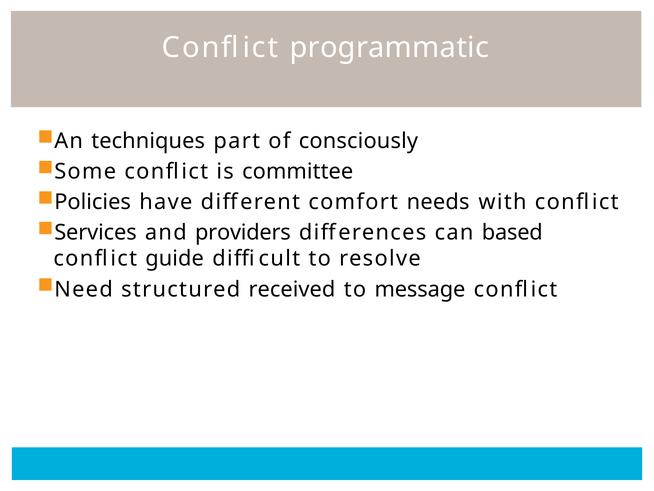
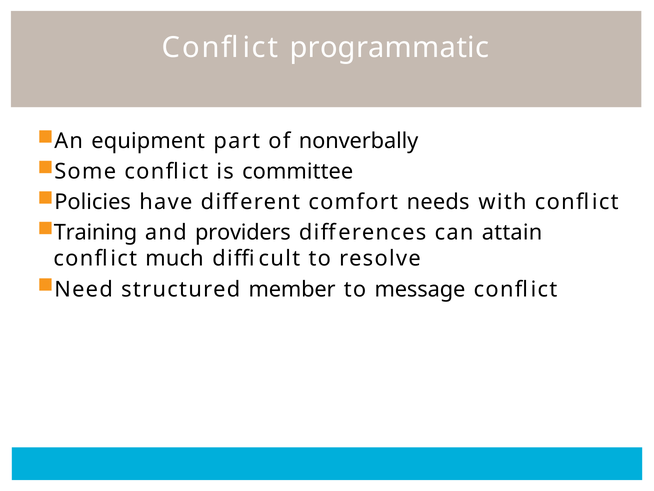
techniques: techniques -> equipment
consciously: consciously -> nonverbally
Services: Services -> Training
based: based -> attain
guide: guide -> much
received: received -> member
